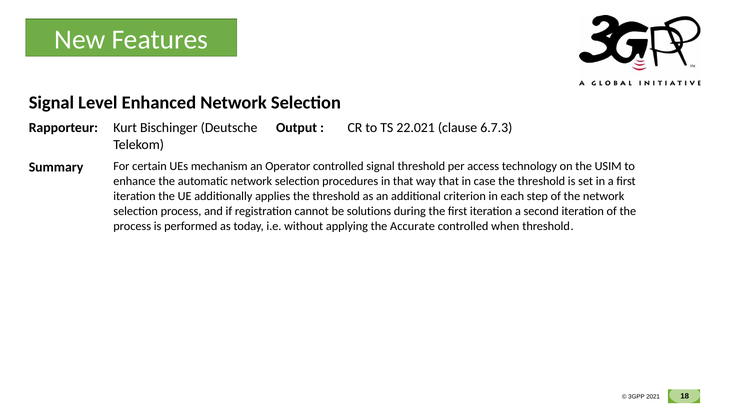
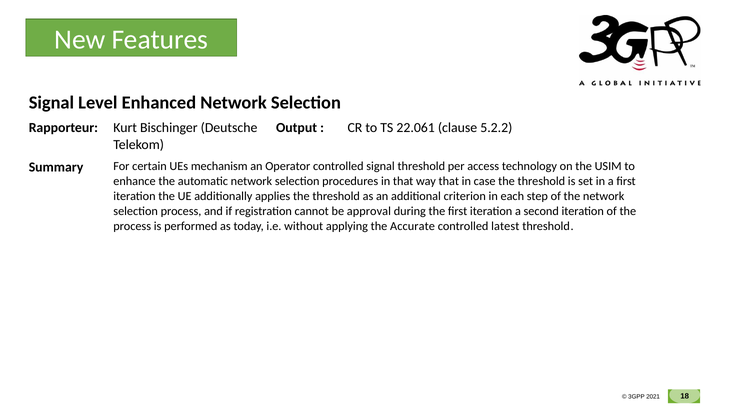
22.021: 22.021 -> 22.061
6.7.3: 6.7.3 -> 5.2.2
solutions: solutions -> approval
when: when -> latest
